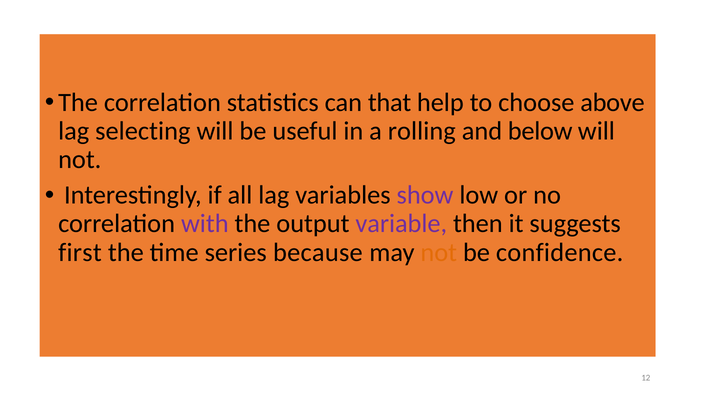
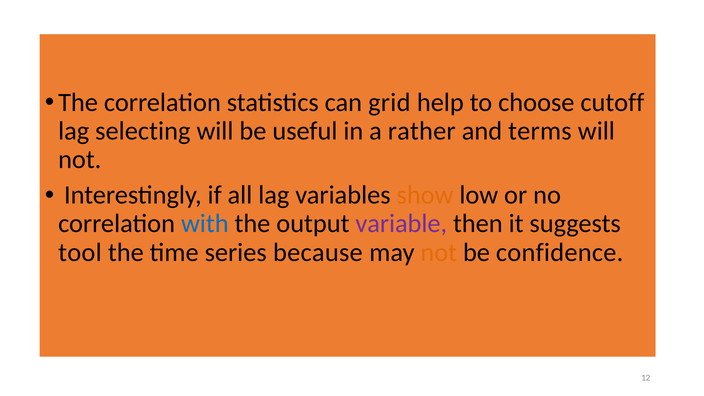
that: that -> grid
above: above -> cutoff
rolling: rolling -> rather
below: below -> terms
show colour: purple -> orange
with colour: purple -> blue
first: first -> tool
